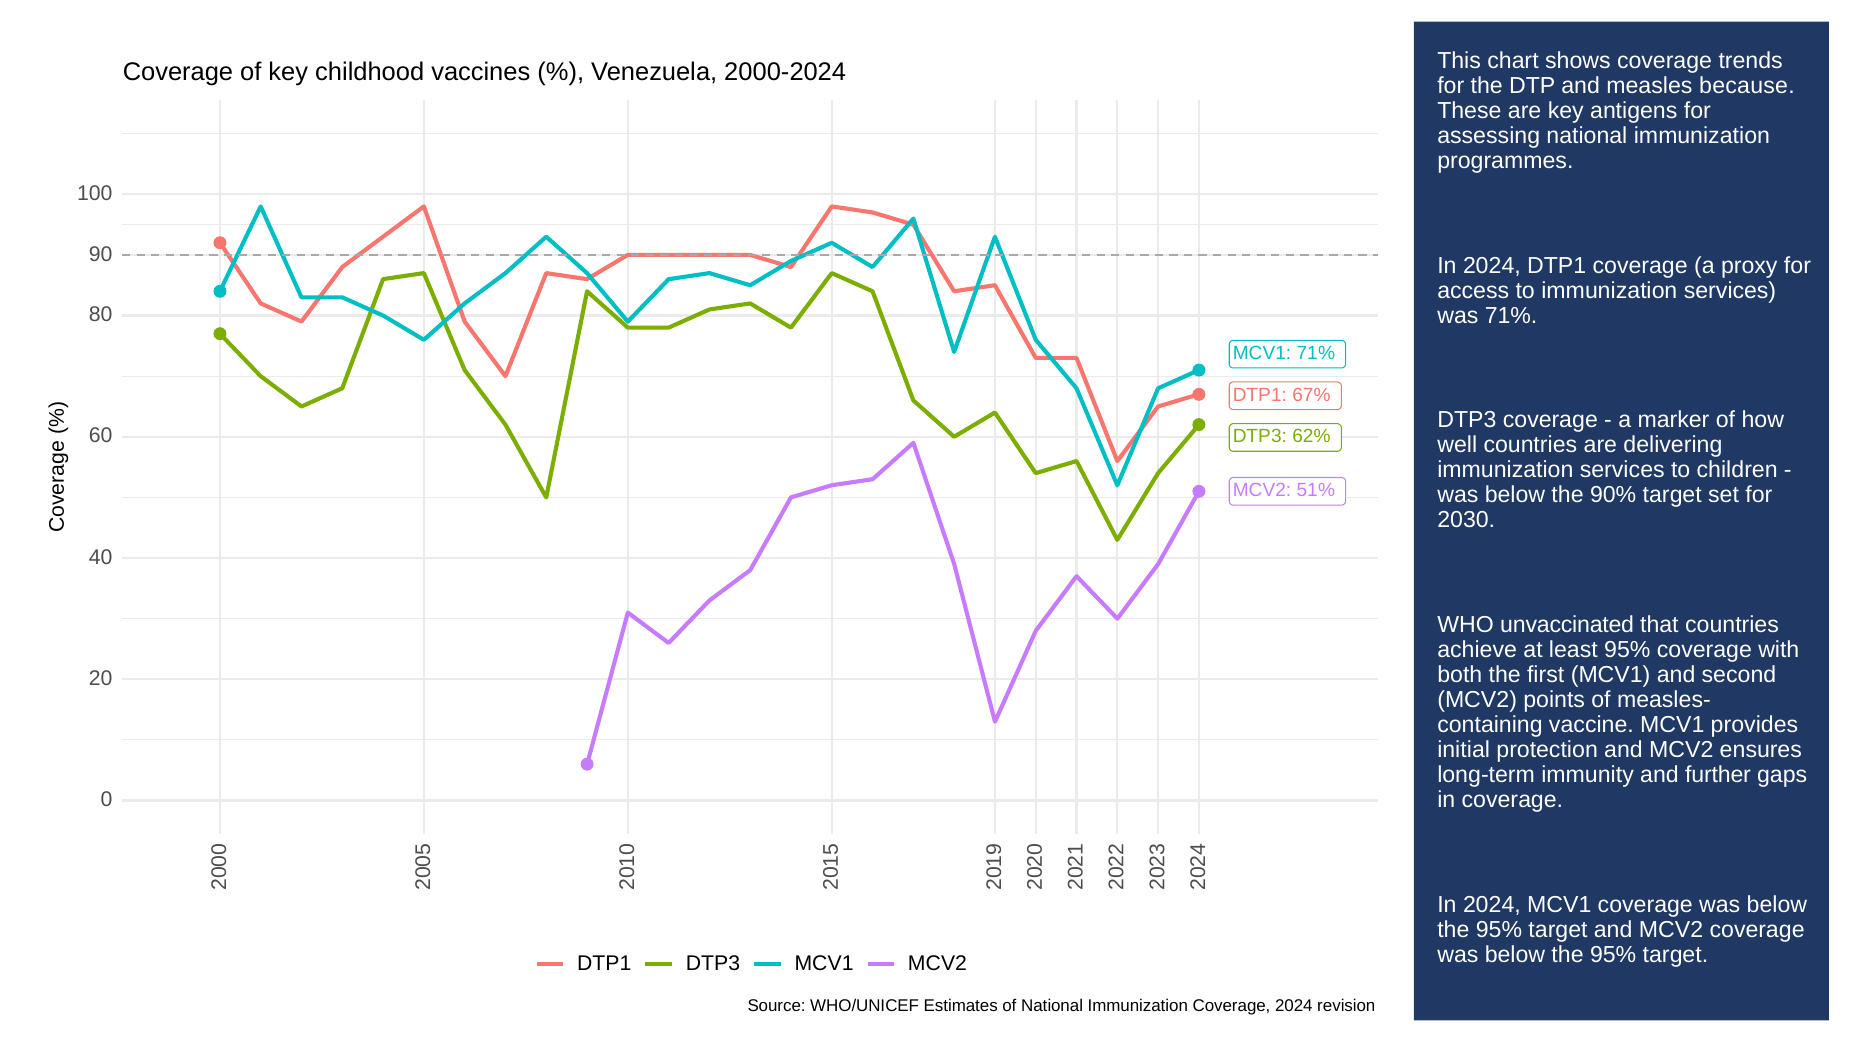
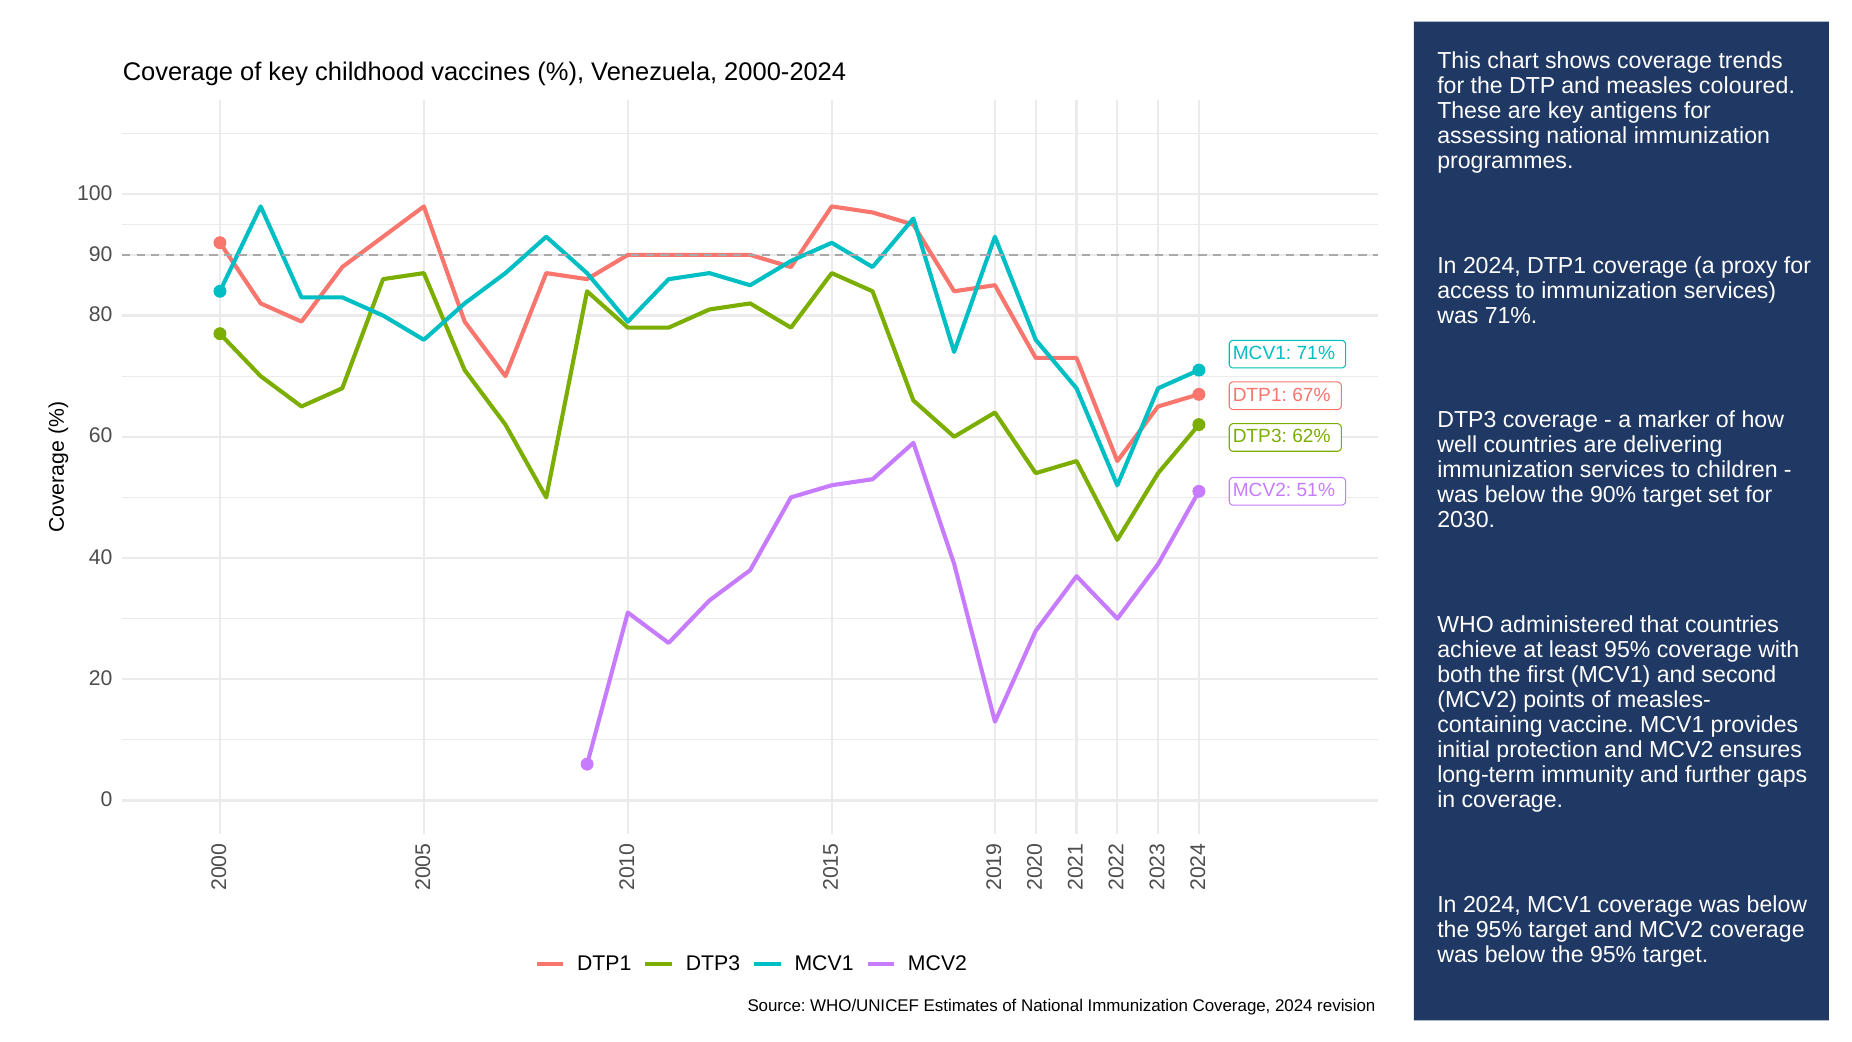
because: because -> coloured
unvaccinated: unvaccinated -> administered
